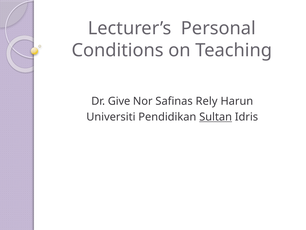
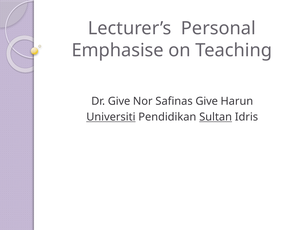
Conditions: Conditions -> Emphasise
Safinas Rely: Rely -> Give
Universiti underline: none -> present
